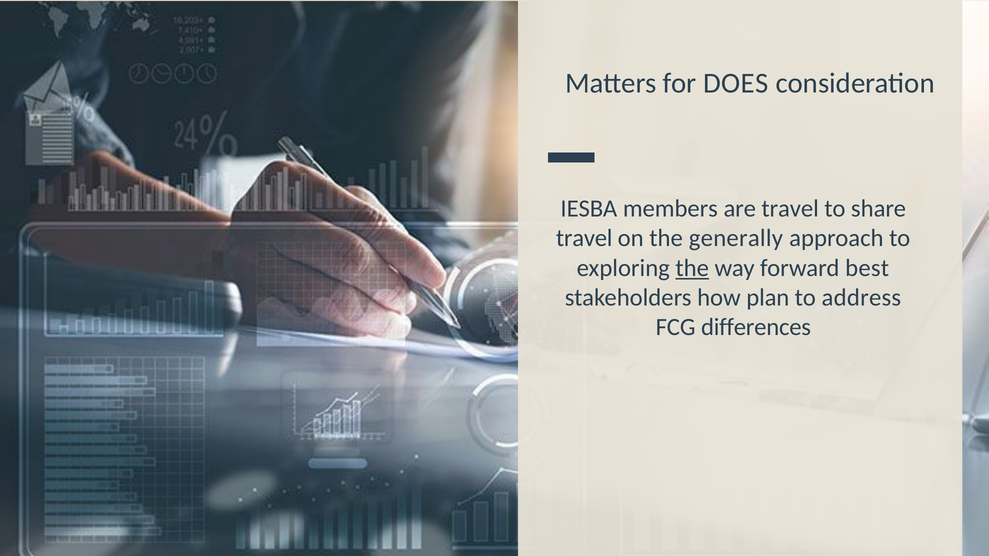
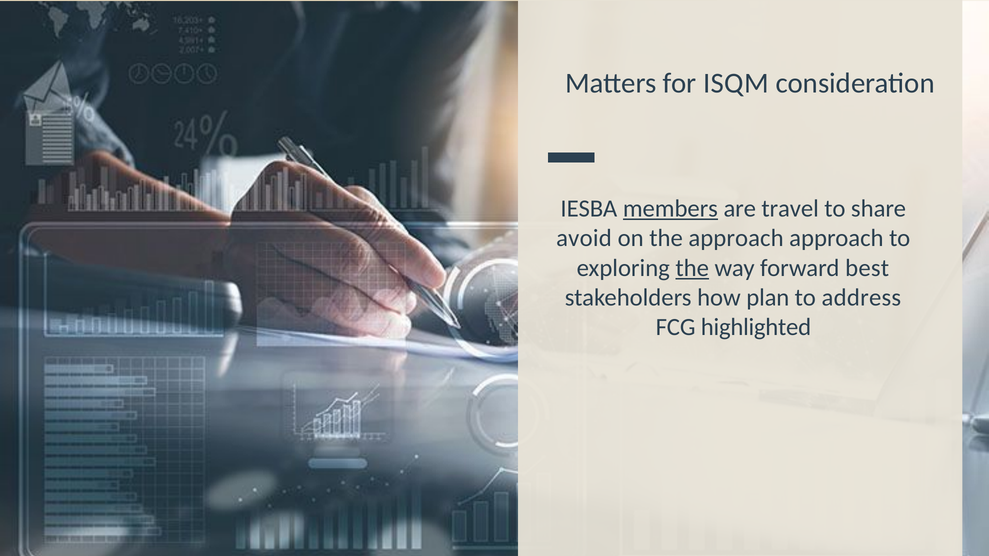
DOES: DOES -> ISQM
members underline: none -> present
travel at (584, 238): travel -> avoid
the generally: generally -> approach
differences: differences -> highlighted
